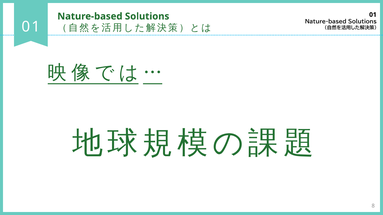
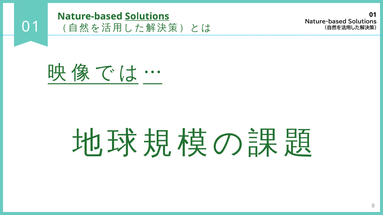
Solutions at (147, 16) underline: none -> present
